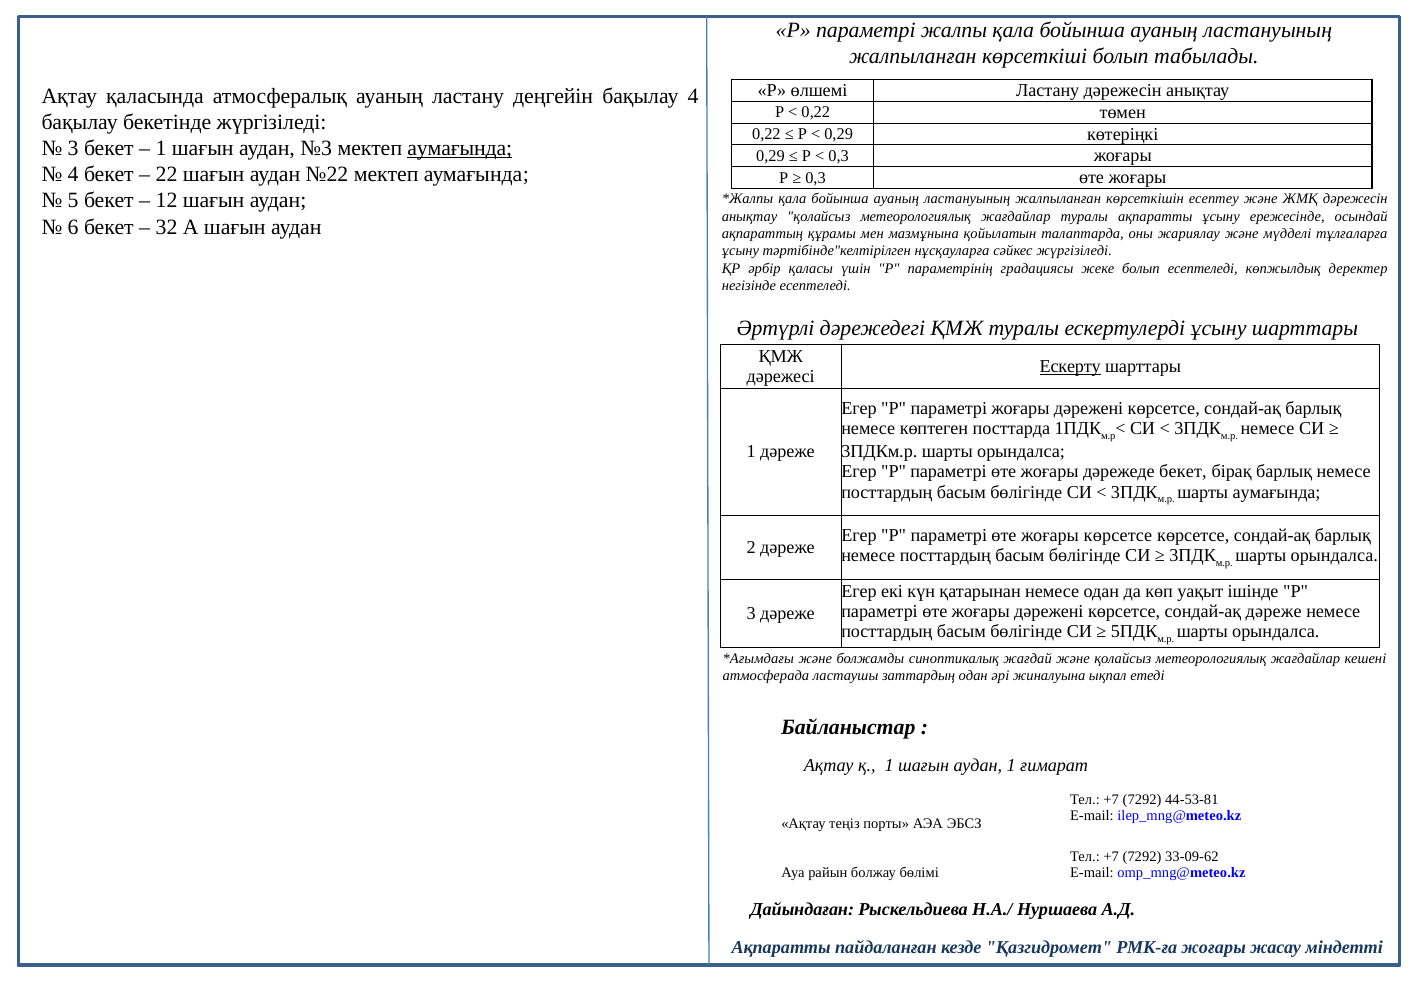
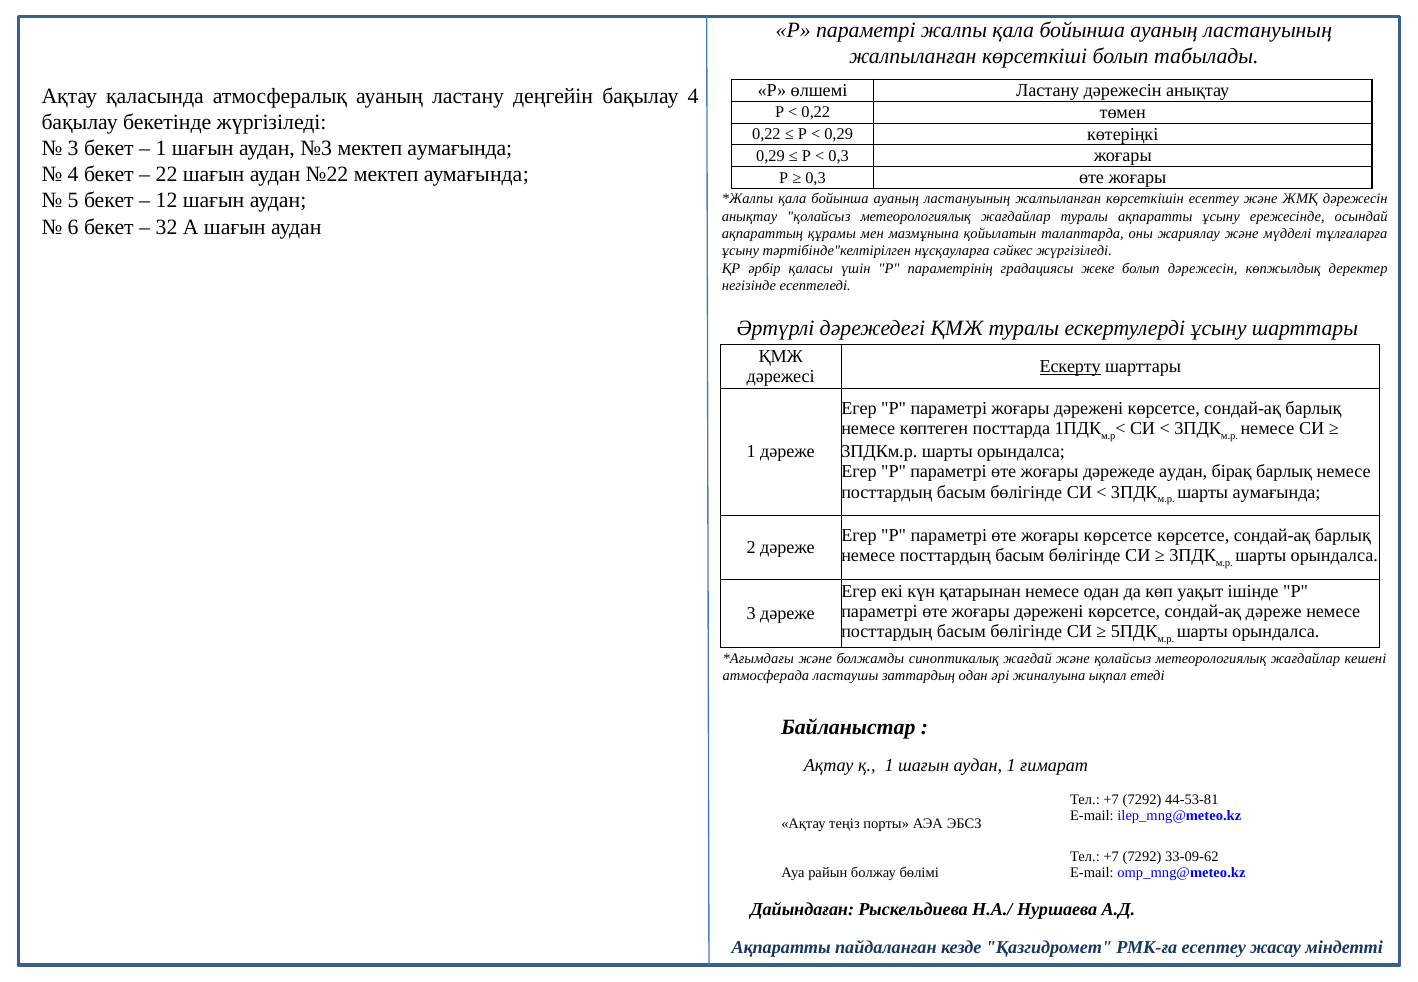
аумағында at (460, 148) underline: present -> none
болып есептеледі: есептеледі -> дәрежесін
дәрежеде бекет: бекет -> аудан
РМК-ға жоғары: жоғары -> есептеу
